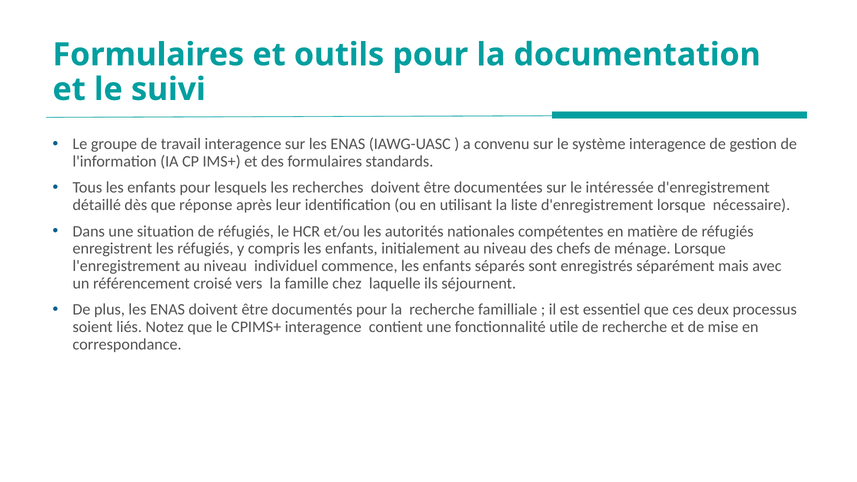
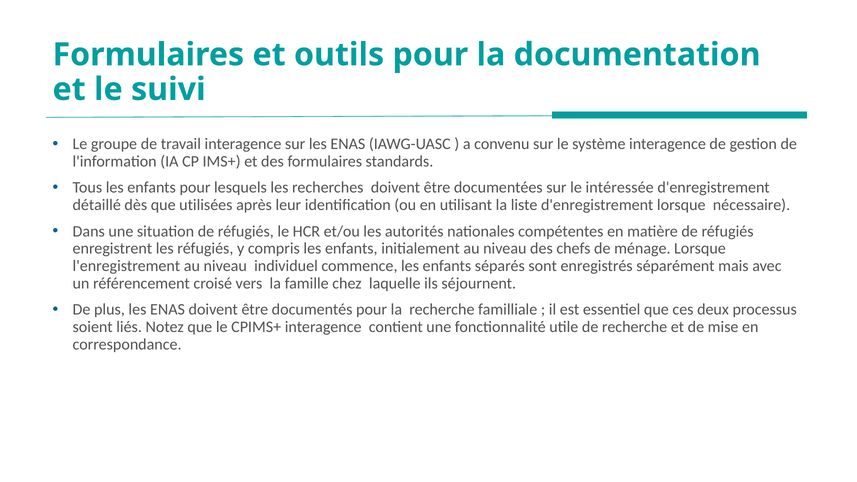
réponse: réponse -> utilisées
